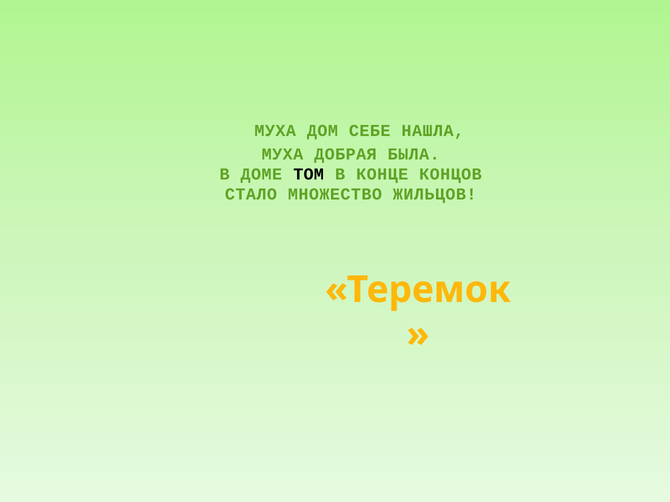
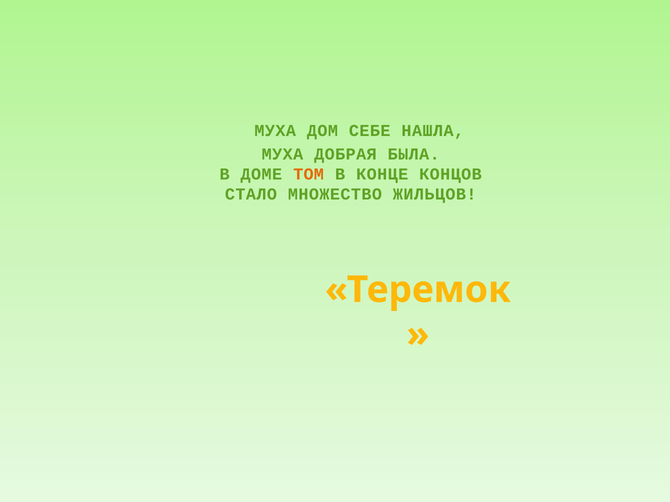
ТОМ colour: black -> orange
